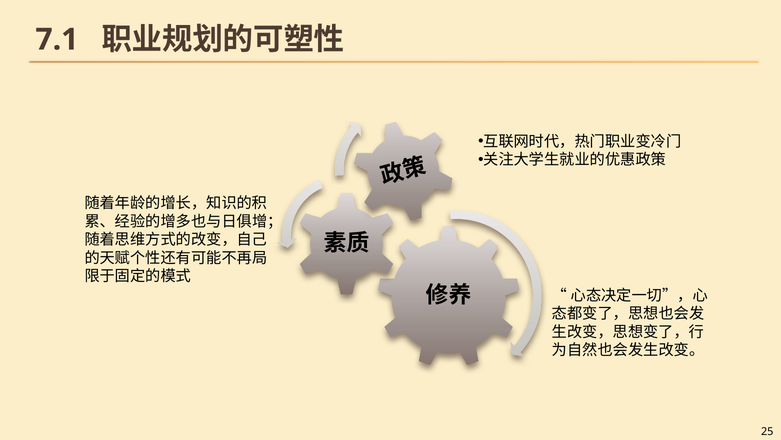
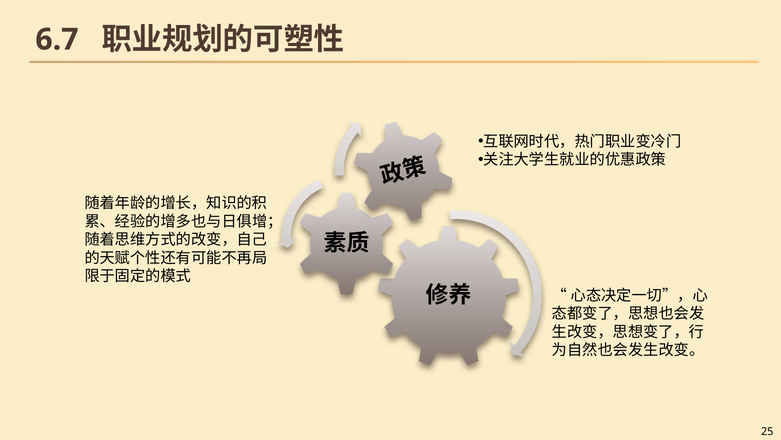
7.1: 7.1 -> 6.7
